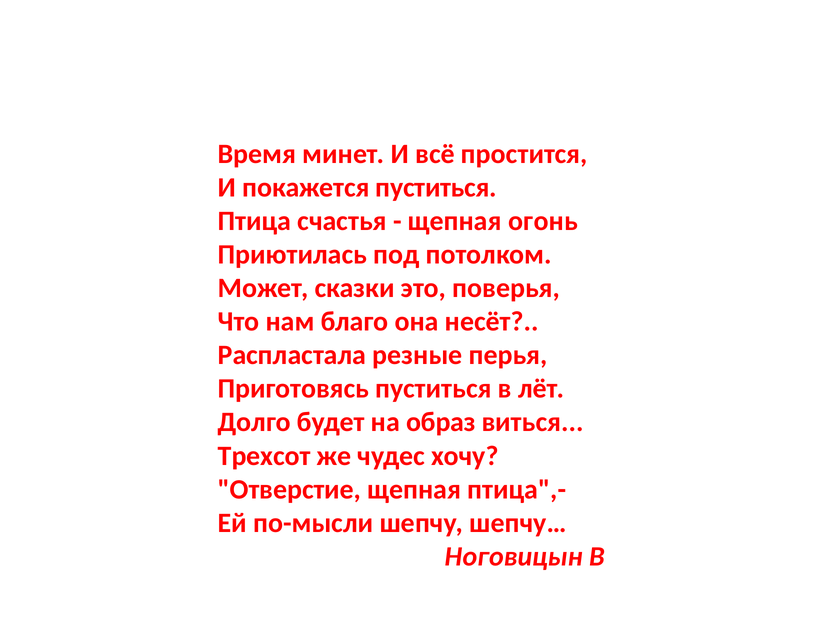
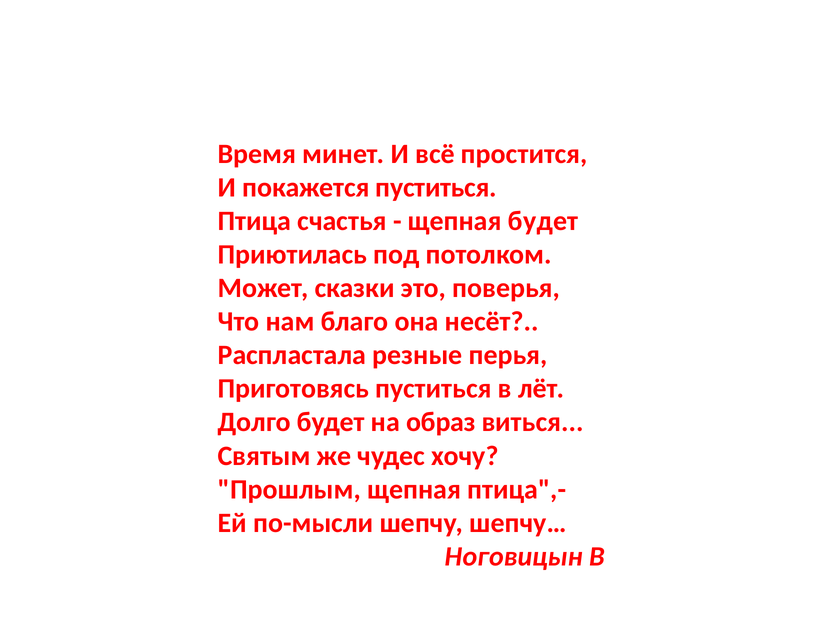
щепная огонь: огонь -> будет
Трехсот: Трехсот -> Святым
Отверстие: Отверстие -> Прошлым
